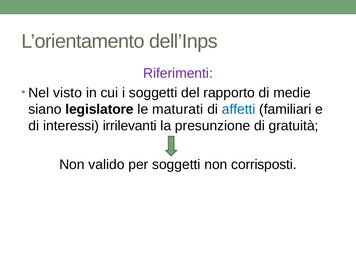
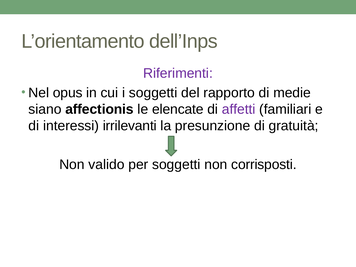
visto: visto -> opus
legislatore: legislatore -> affectionis
maturati: maturati -> elencate
affetti colour: blue -> purple
